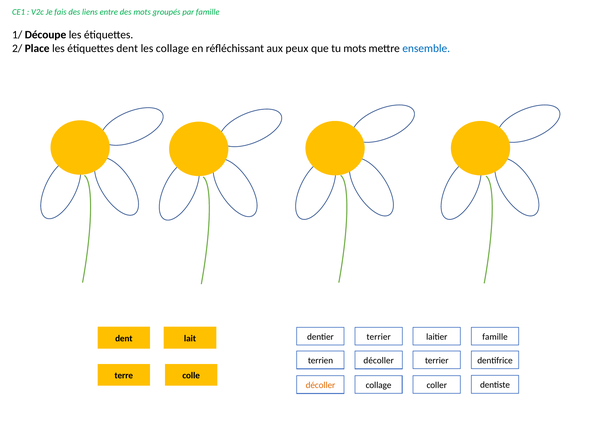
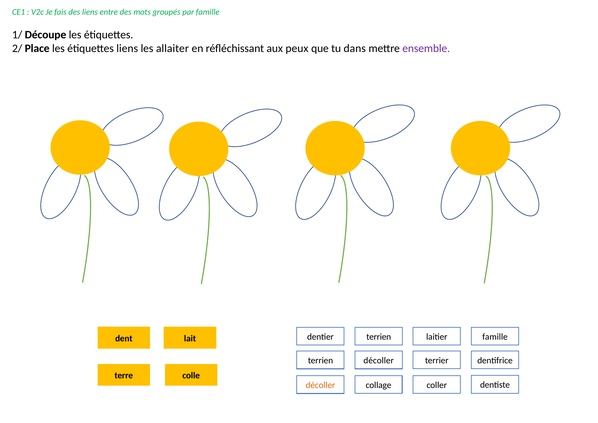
étiquettes dent: dent -> liens
les collage: collage -> allaiter
tu mots: mots -> dans
ensemble colour: blue -> purple
dentier terrier: terrier -> terrien
